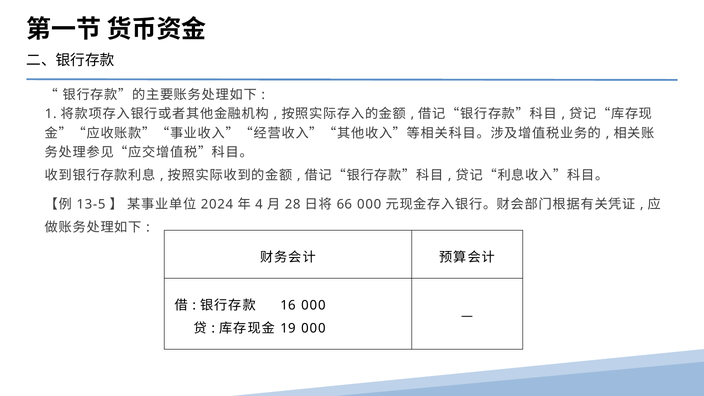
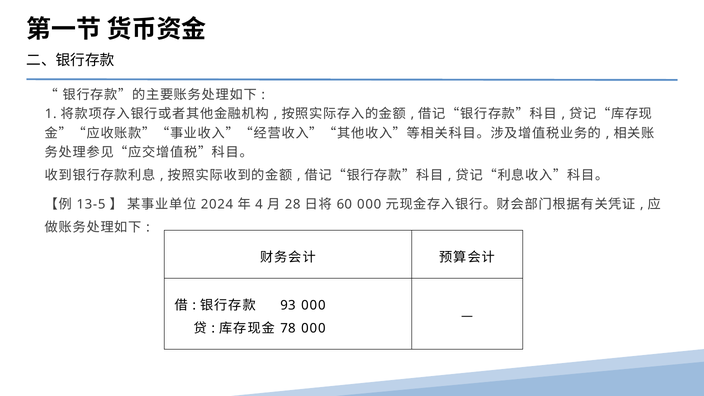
66: 66 -> 60
16: 16 -> 93
19: 19 -> 78
